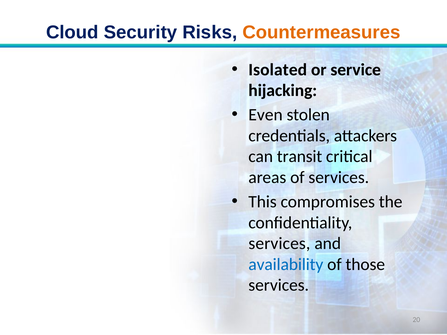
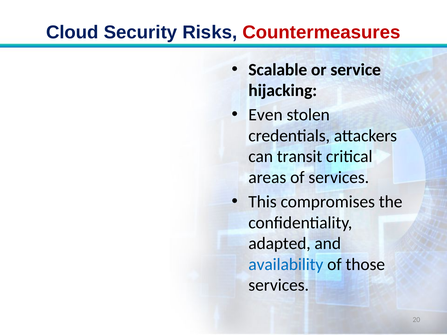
Countermeasures colour: orange -> red
Isolated: Isolated -> Scalable
services at (279, 244): services -> adapted
